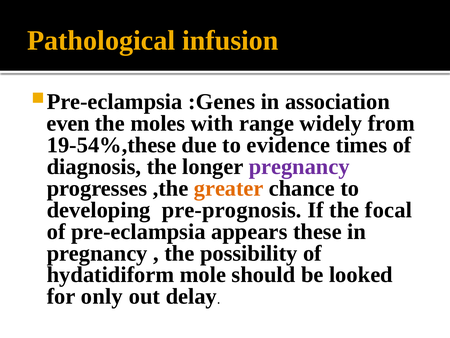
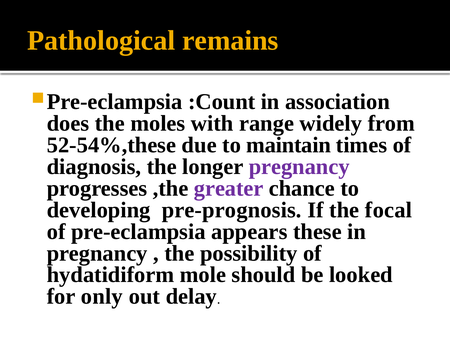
infusion: infusion -> remains
:Genes: :Genes -> :Count
even: even -> does
19-54%,these: 19-54%,these -> 52-54%,these
evidence: evidence -> maintain
greater colour: orange -> purple
